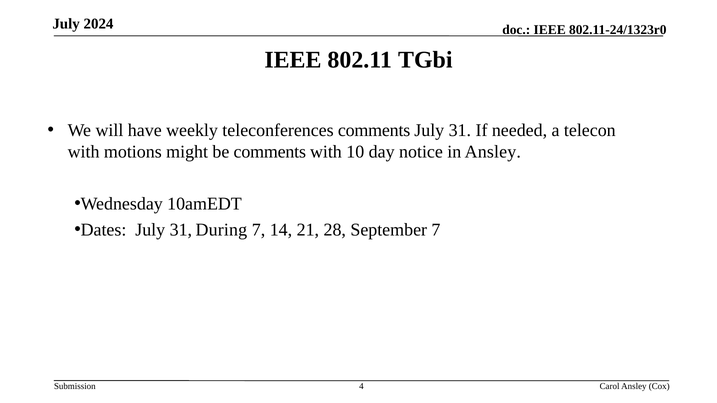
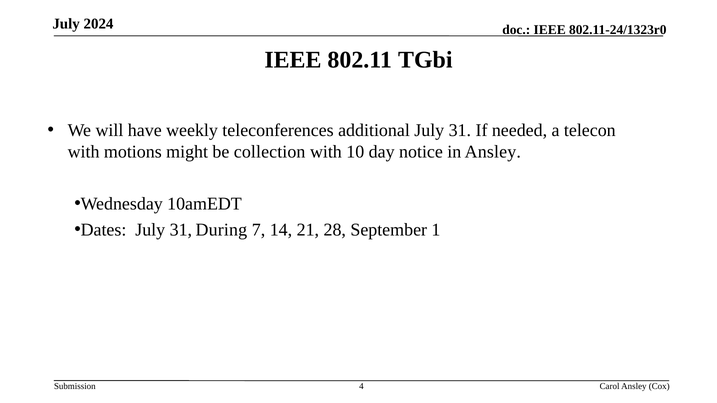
teleconferences comments: comments -> additional
be comments: comments -> collection
September 7: 7 -> 1
